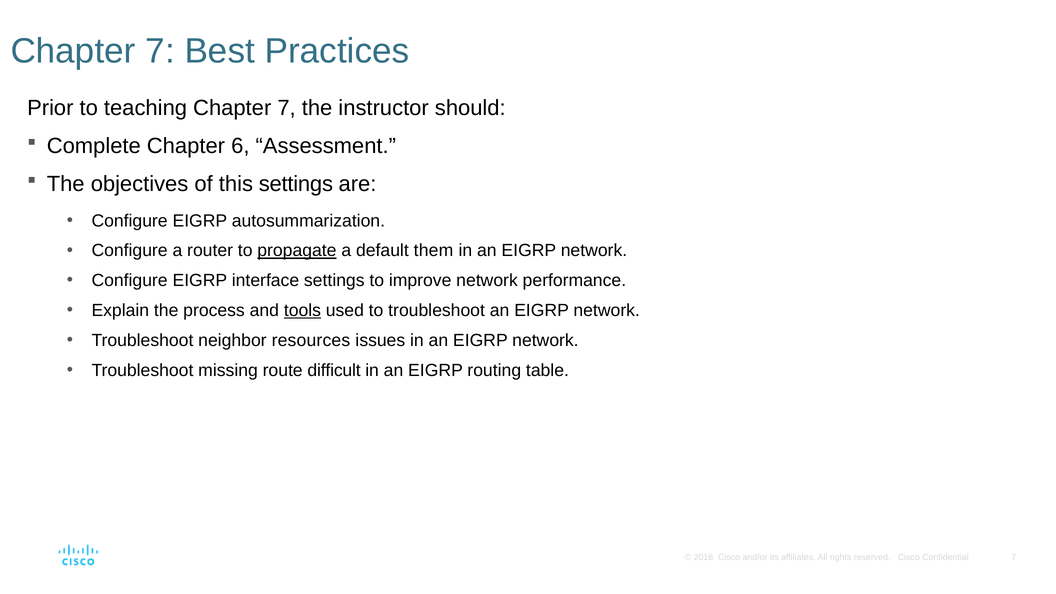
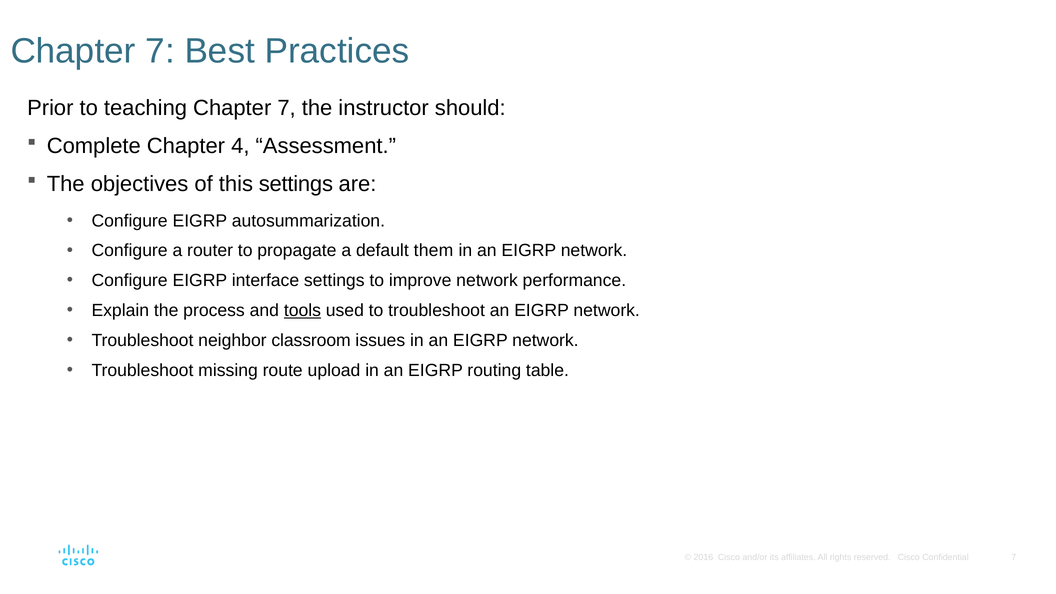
6: 6 -> 4
propagate underline: present -> none
resources: resources -> classroom
difficult: difficult -> upload
